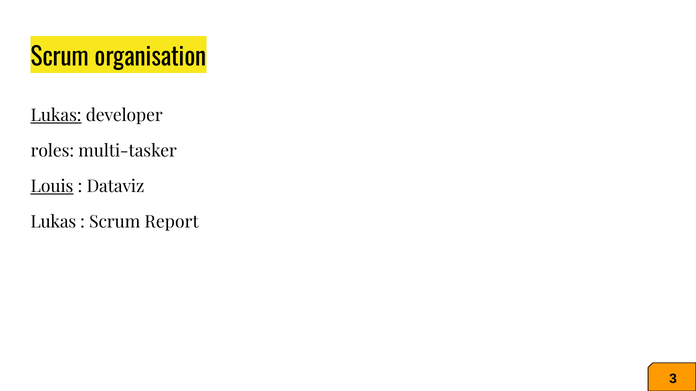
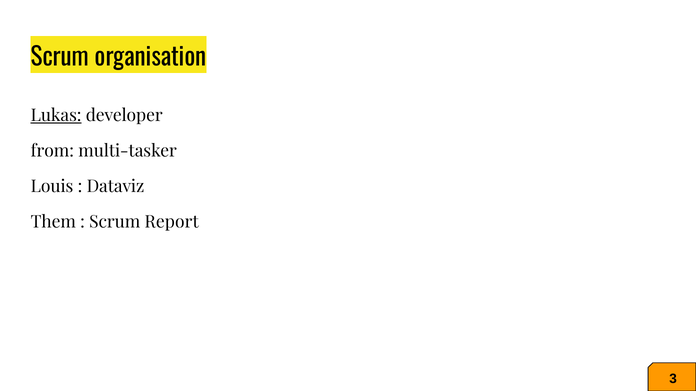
roles: roles -> from
Louis underline: present -> none
Lukas at (53, 222): Lukas -> Them
